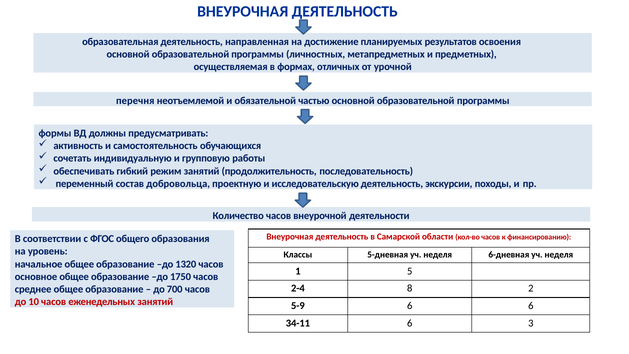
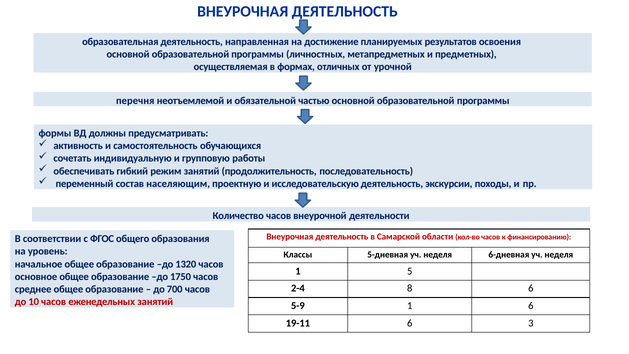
добровольца: добровольца -> населяющим
8 2: 2 -> 6
5-9 6: 6 -> 1
34-11: 34-11 -> 19-11
